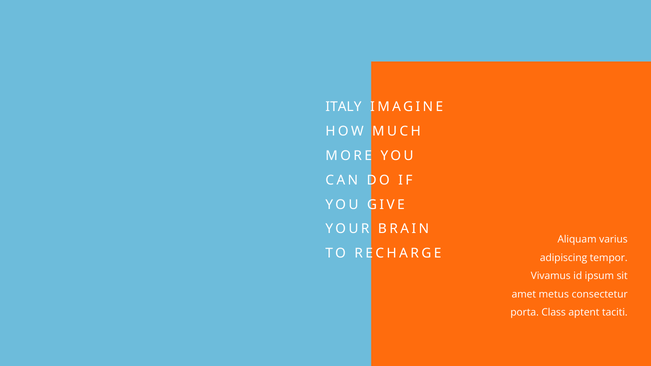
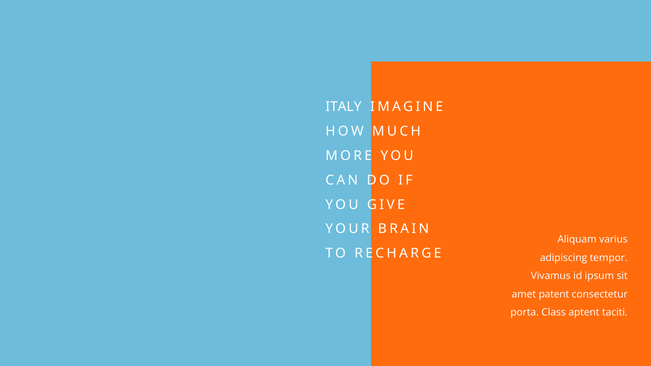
metus: metus -> patent
